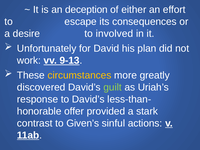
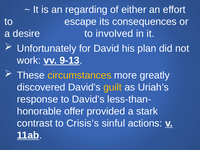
deception: deception -> regarding
guilt colour: light green -> yellow
Given’s: Given’s -> Crisis’s
